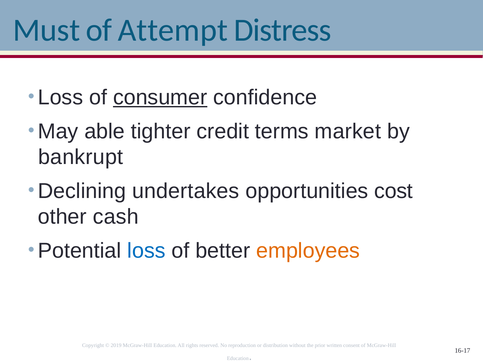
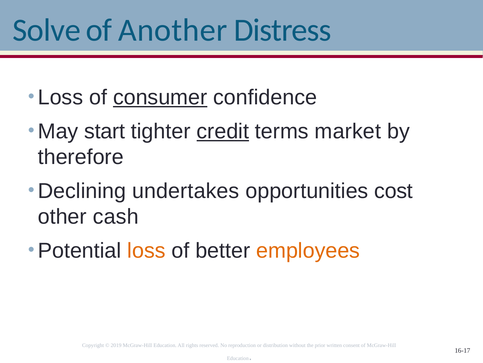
Must: Must -> Solve
Attempt: Attempt -> Another
able: able -> start
credit underline: none -> present
bankrupt: bankrupt -> therefore
loss at (146, 250) colour: blue -> orange
